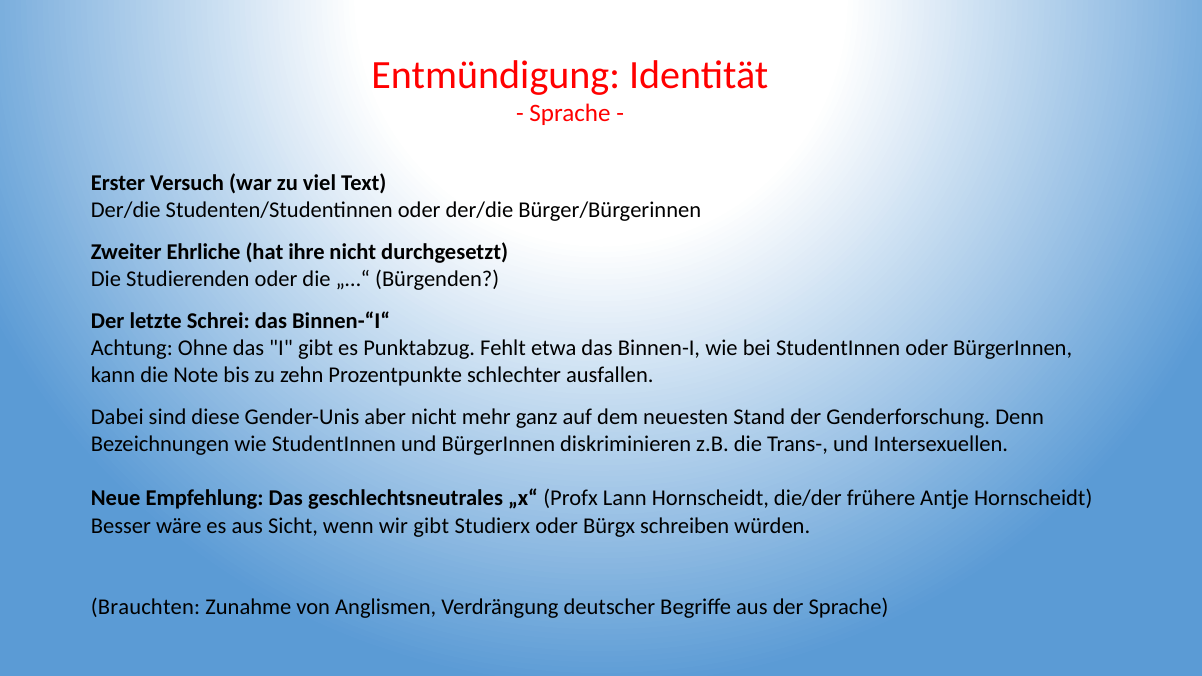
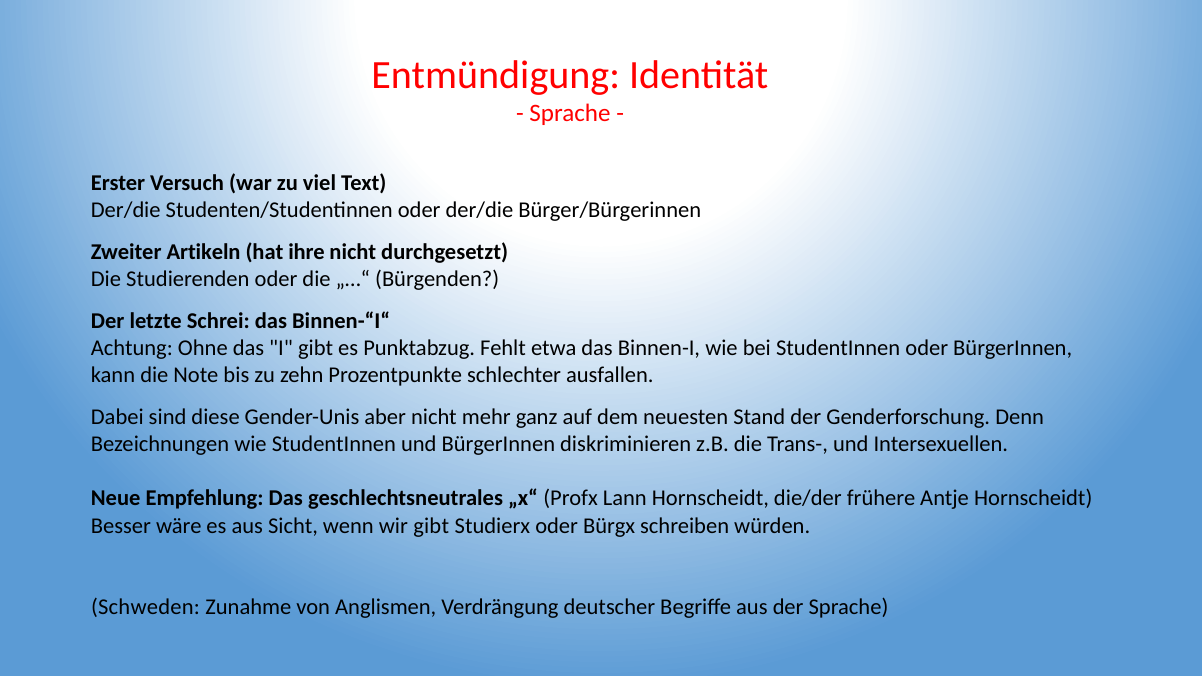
Ehrliche: Ehrliche -> Artikeln
Brauchten: Brauchten -> Schweden
